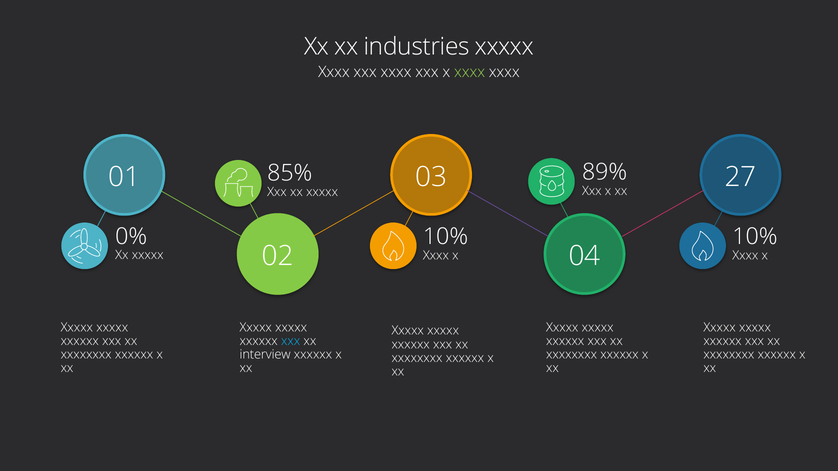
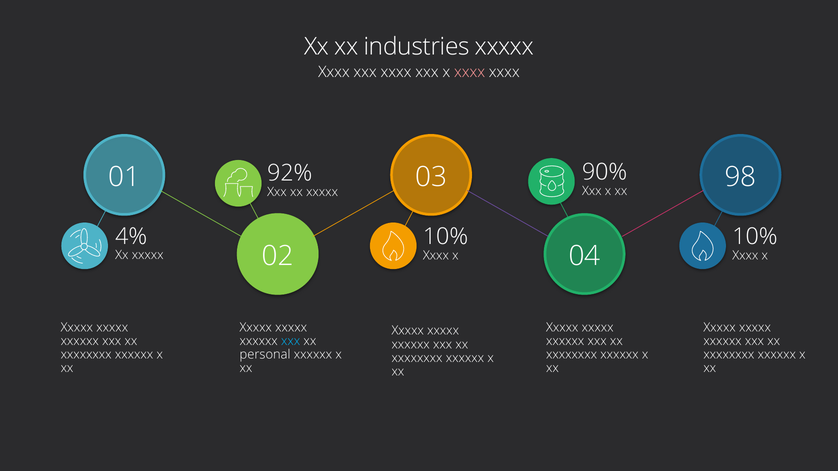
xxxx at (470, 72) colour: light green -> pink
89%: 89% -> 90%
85%: 85% -> 92%
27: 27 -> 98
0%: 0% -> 4%
interview: interview -> personal
